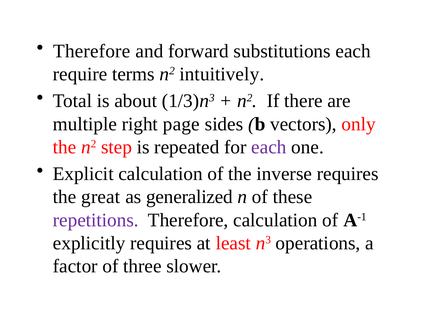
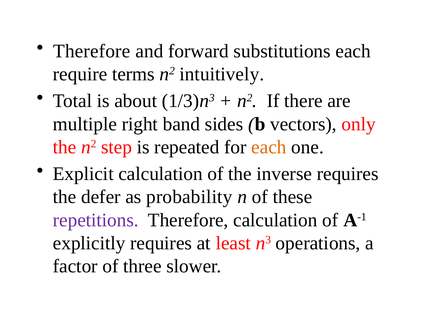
page: page -> band
each at (269, 147) colour: purple -> orange
great: great -> defer
generalized: generalized -> probability
